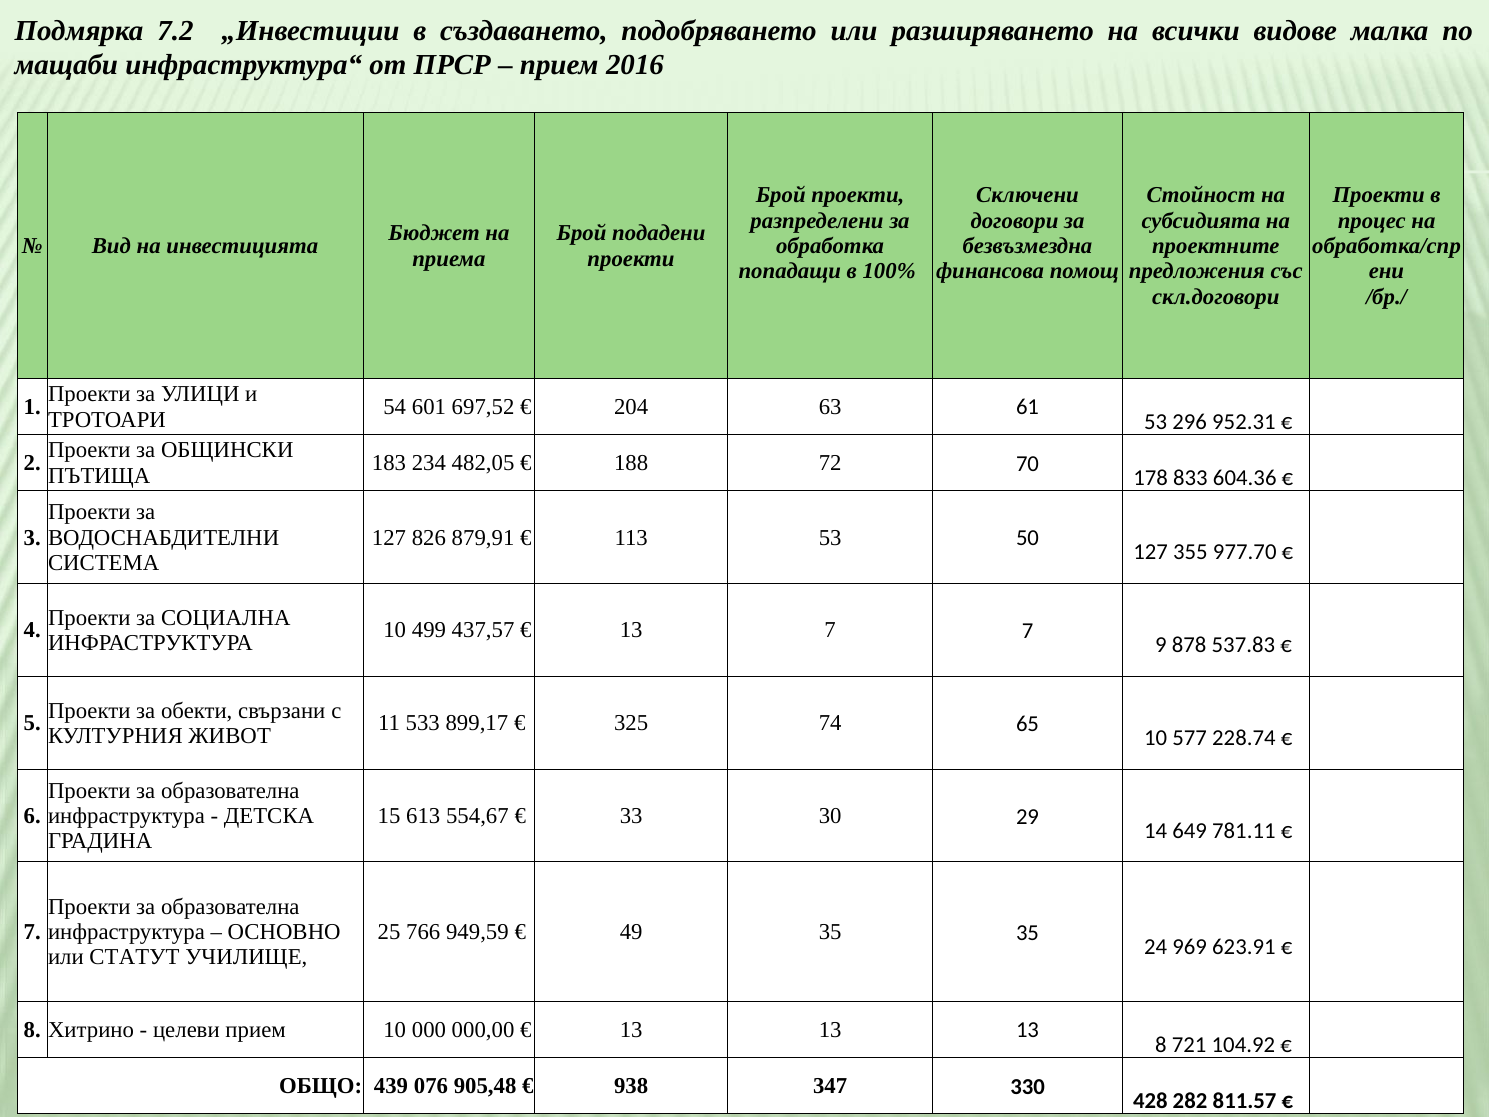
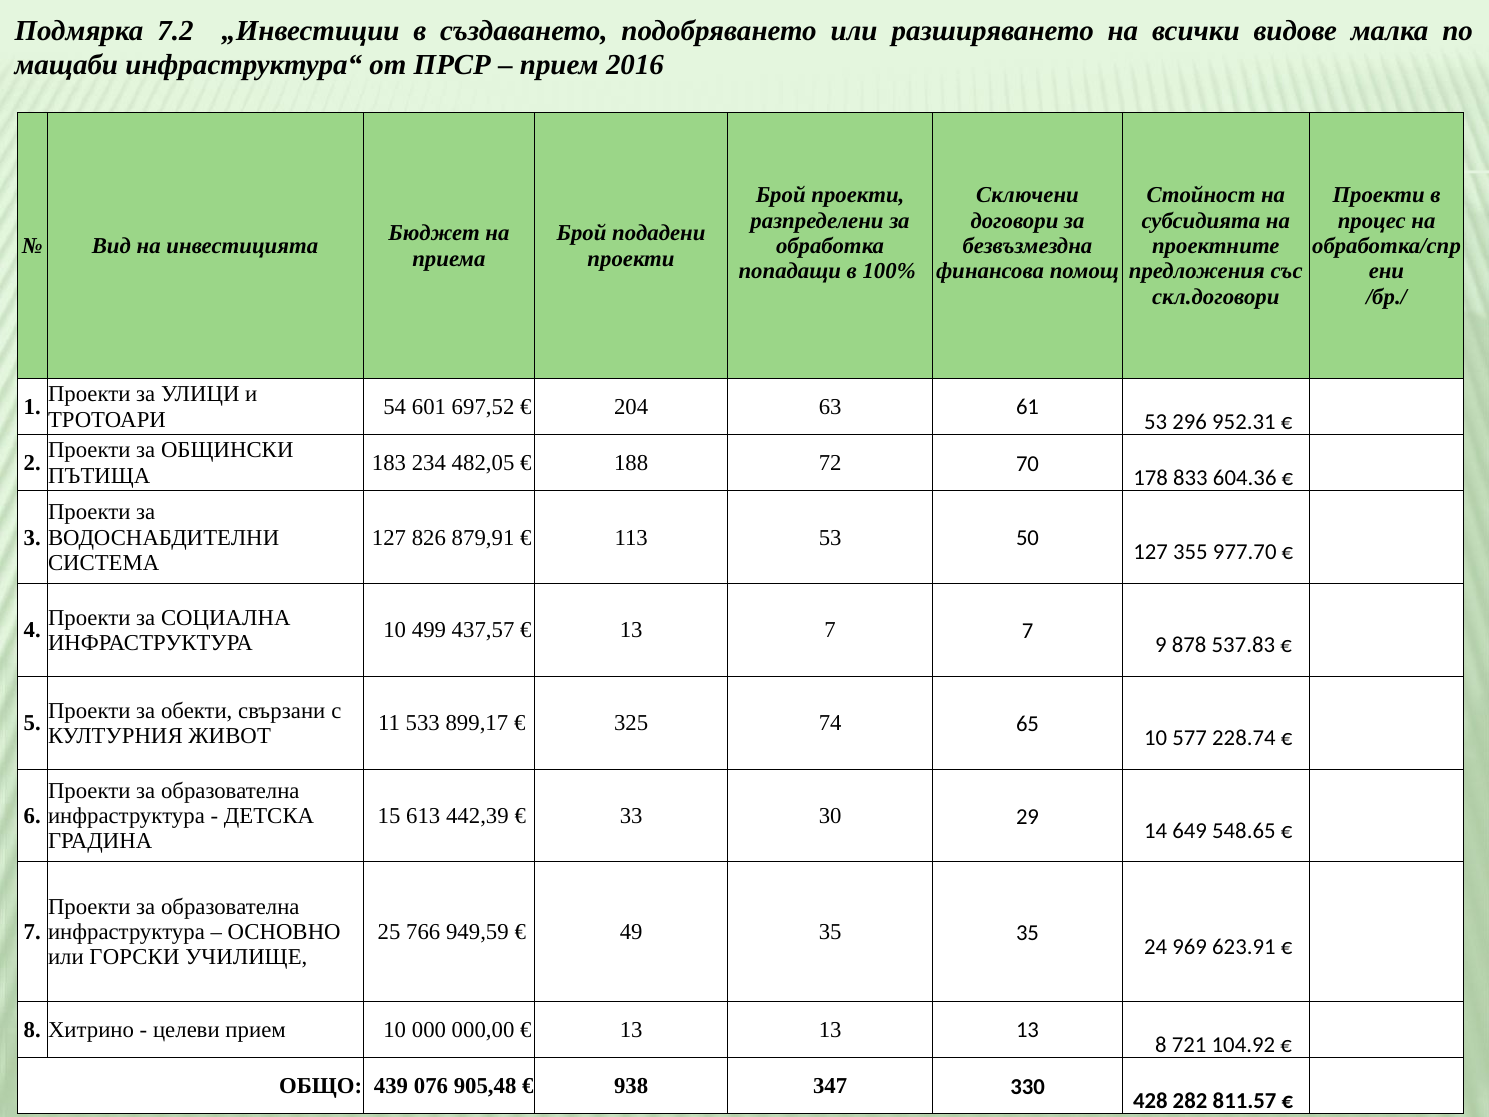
554,67: 554,67 -> 442,39
781.11: 781.11 -> 548.65
СТАТУТ: СТАТУТ -> ГОРСКИ
